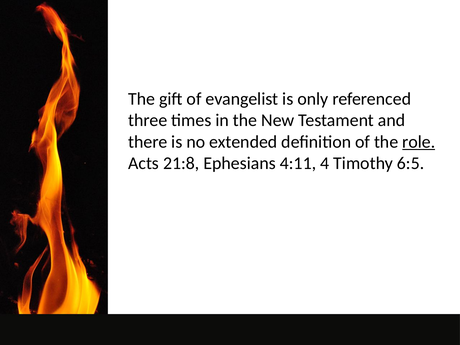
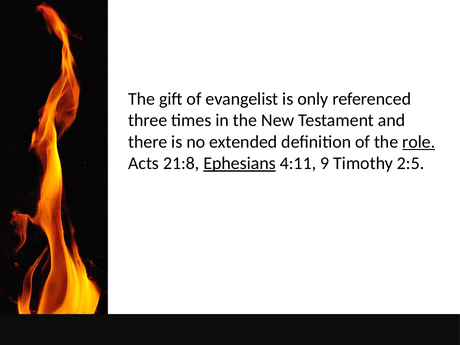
Ephesians underline: none -> present
4: 4 -> 9
6:5: 6:5 -> 2:5
